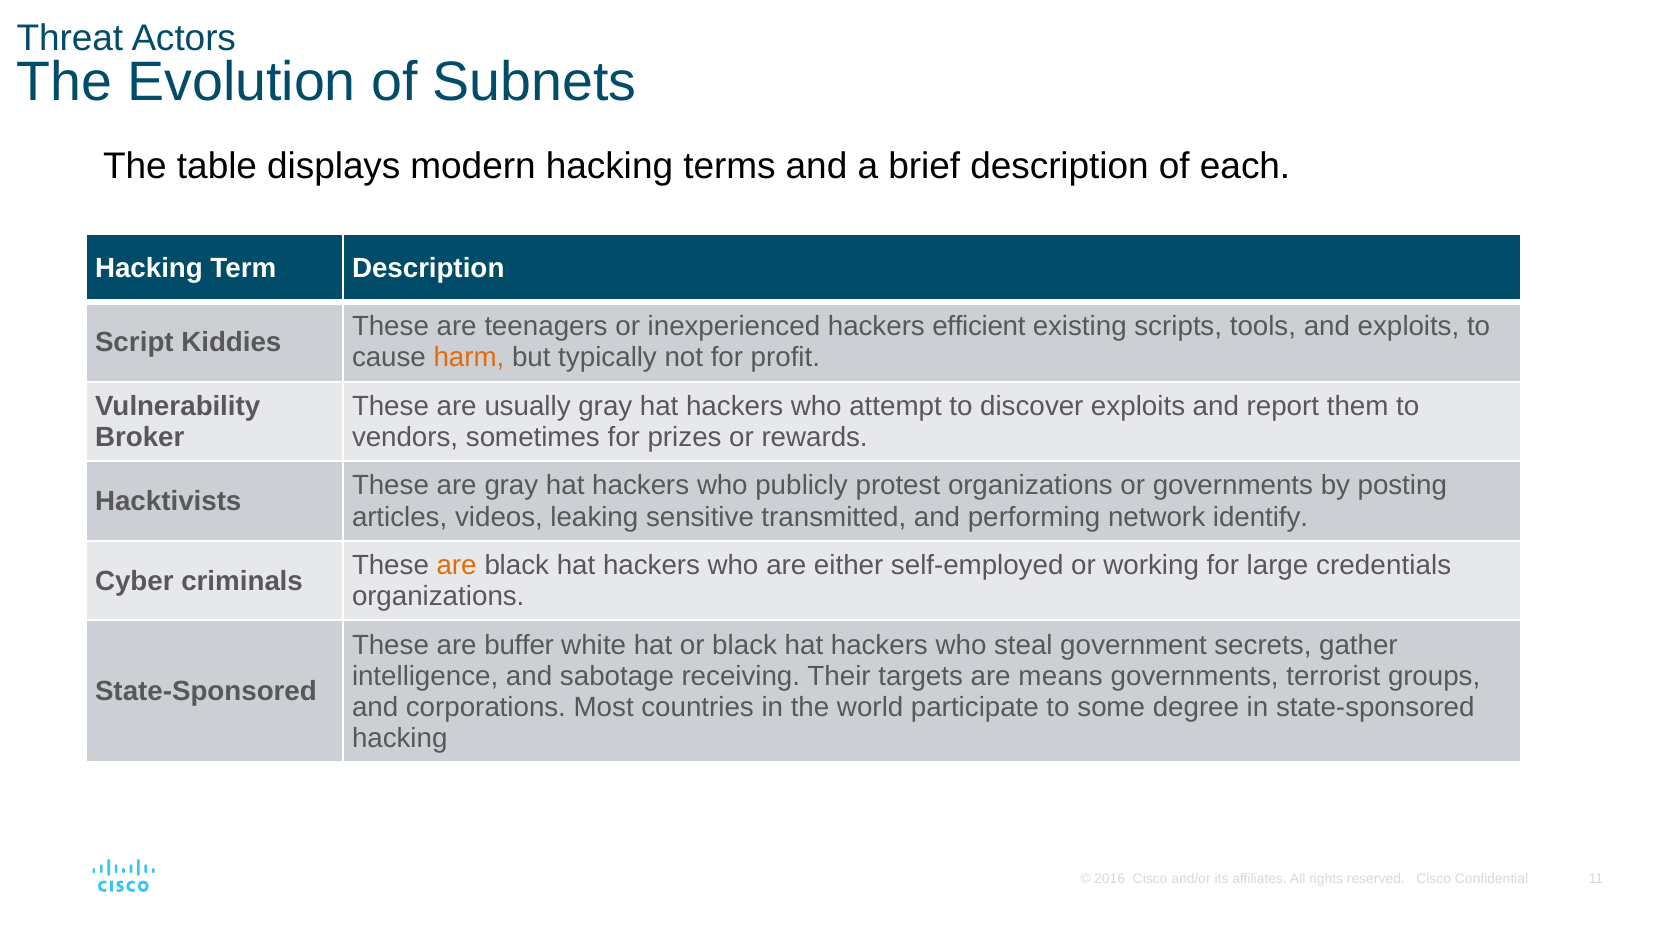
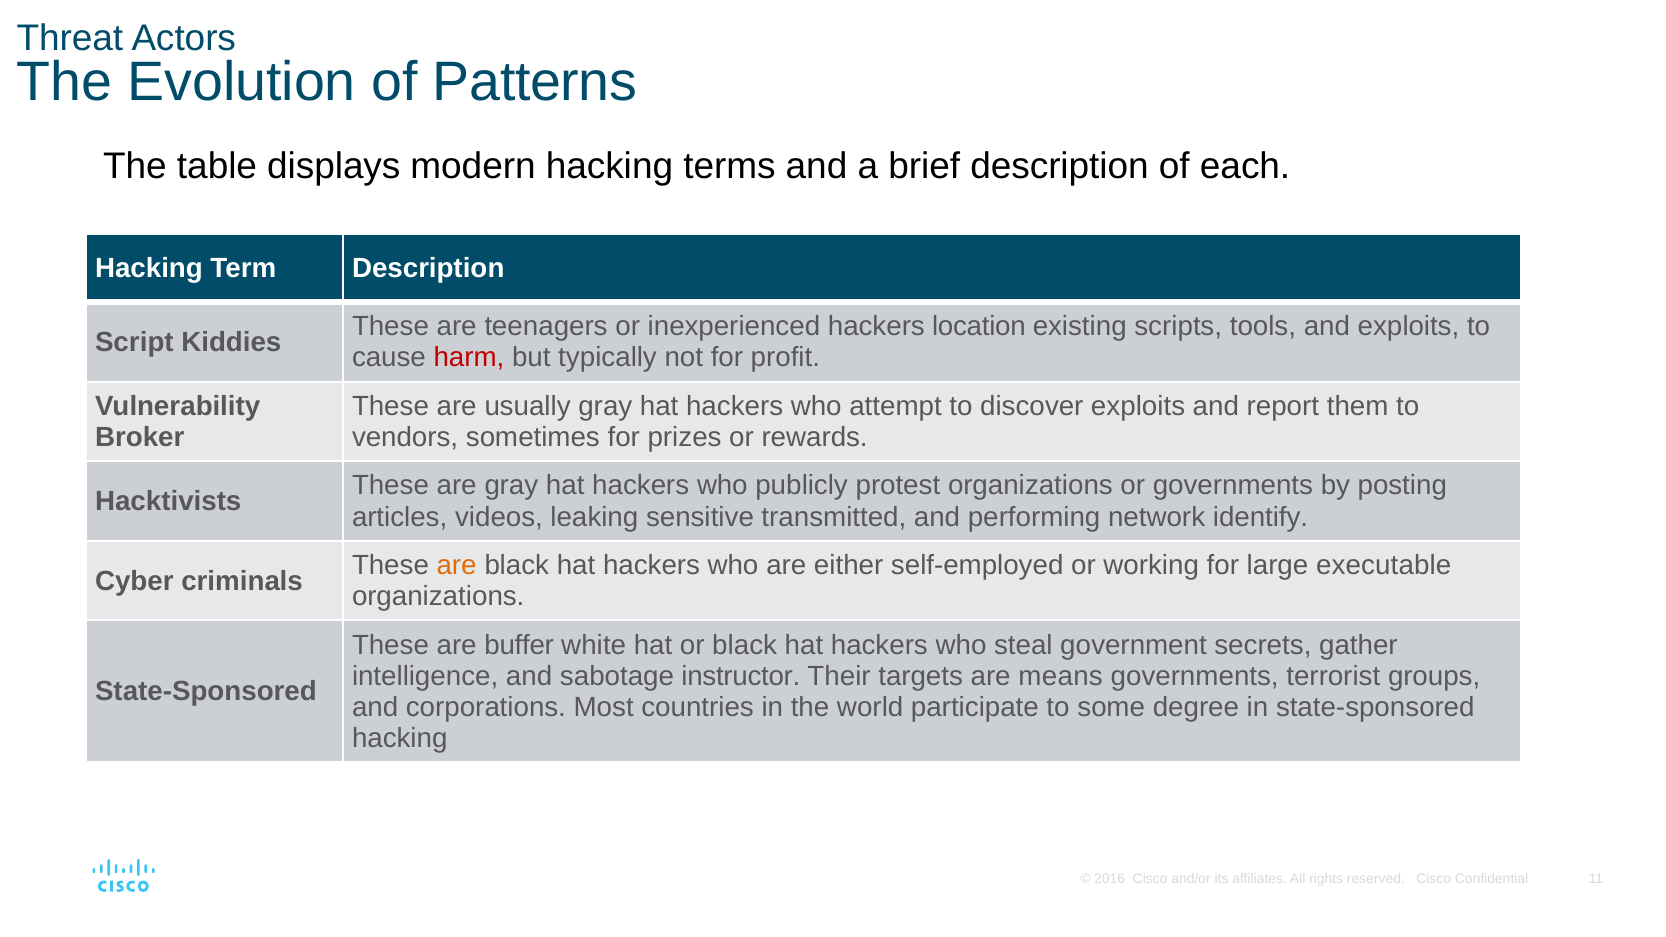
Subnets: Subnets -> Patterns
efficient: efficient -> location
harm colour: orange -> red
credentials: credentials -> executable
receiving: receiving -> instructor
